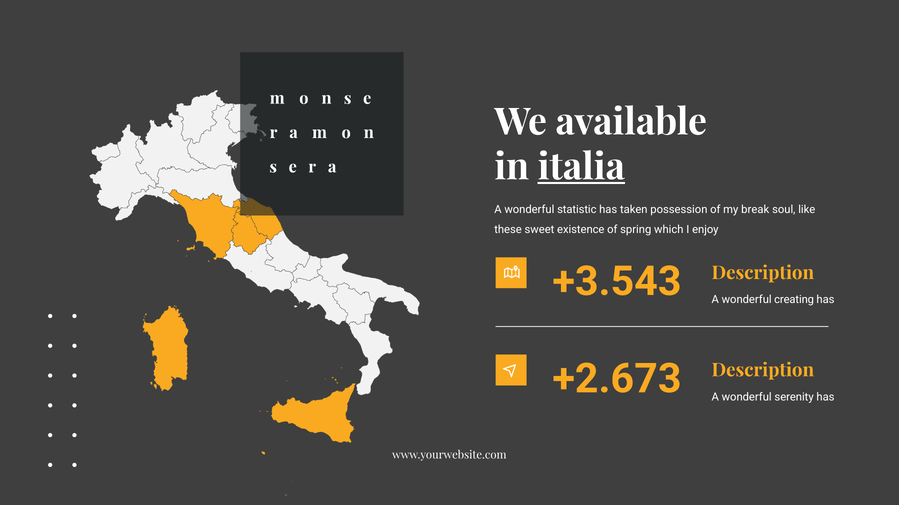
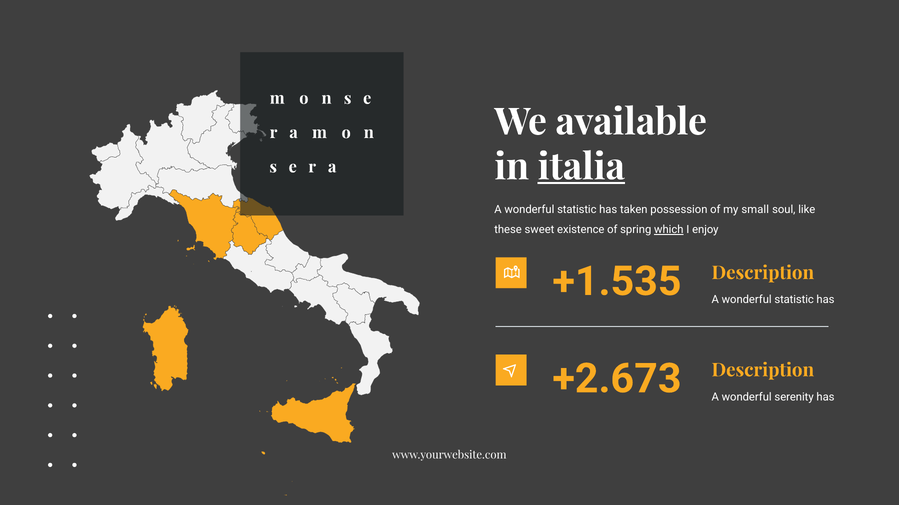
break: break -> small
which underline: none -> present
+3.543: +3.543 -> +1.535
creating at (794, 300): creating -> statistic
